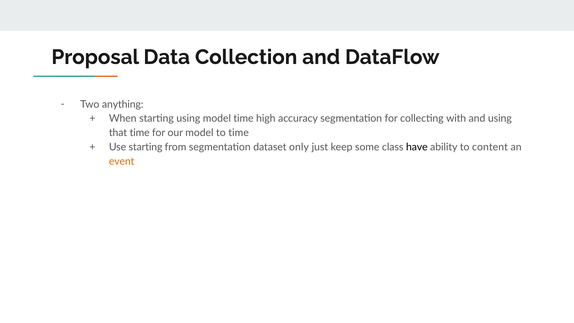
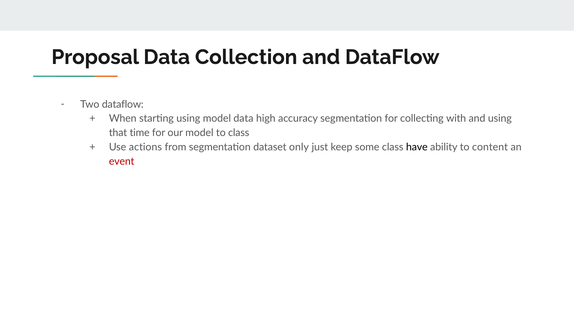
Two anything: anything -> dataflow
model time: time -> data
to time: time -> class
Use starting: starting -> actions
event colour: orange -> red
